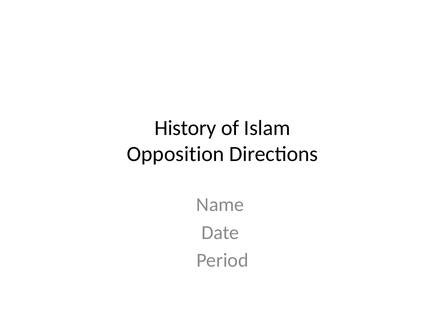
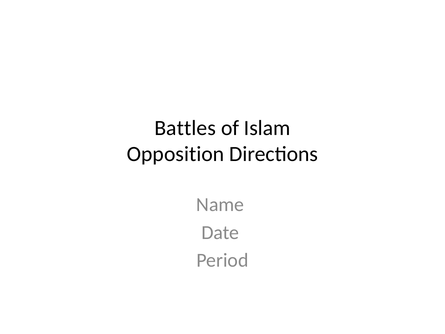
History: History -> Battles
